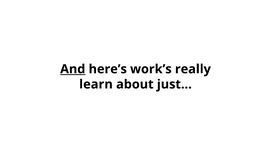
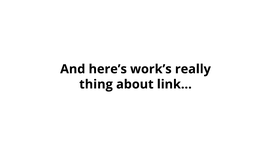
And underline: present -> none
learn: learn -> thing
just: just -> link
